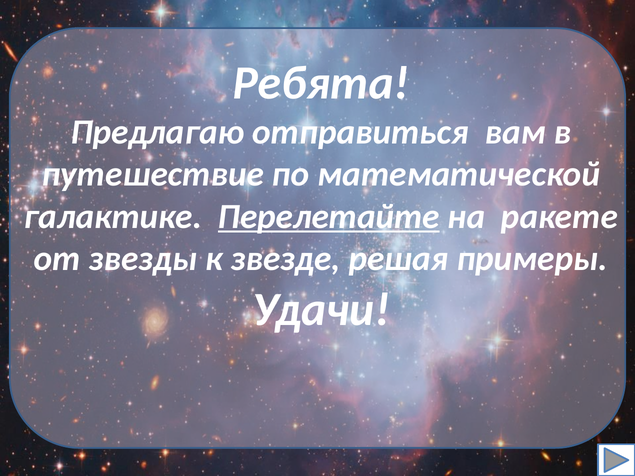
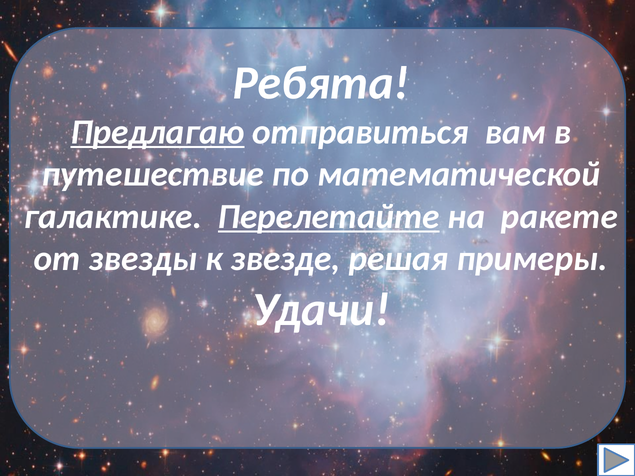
Предлагаю underline: none -> present
